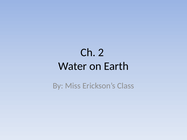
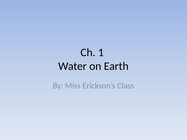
2: 2 -> 1
